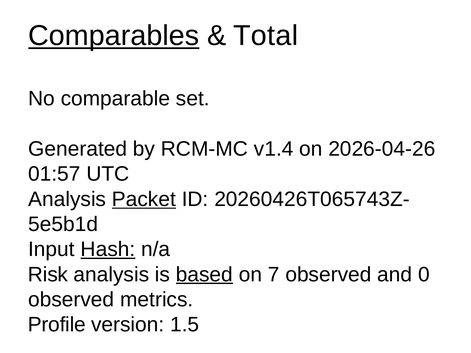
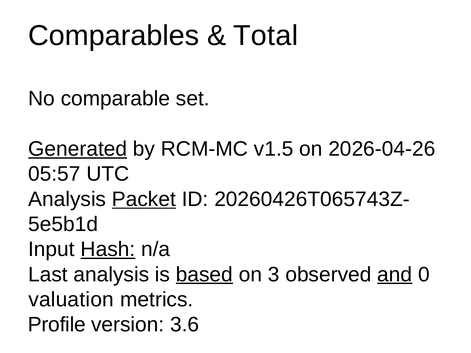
Comparables underline: present -> none
Generated underline: none -> present
v1.4: v1.4 -> v1.5
01:57: 01:57 -> 05:57
Risk: Risk -> Last
7: 7 -> 3
and underline: none -> present
observed at (71, 300): observed -> valuation
1.5: 1.5 -> 3.6
